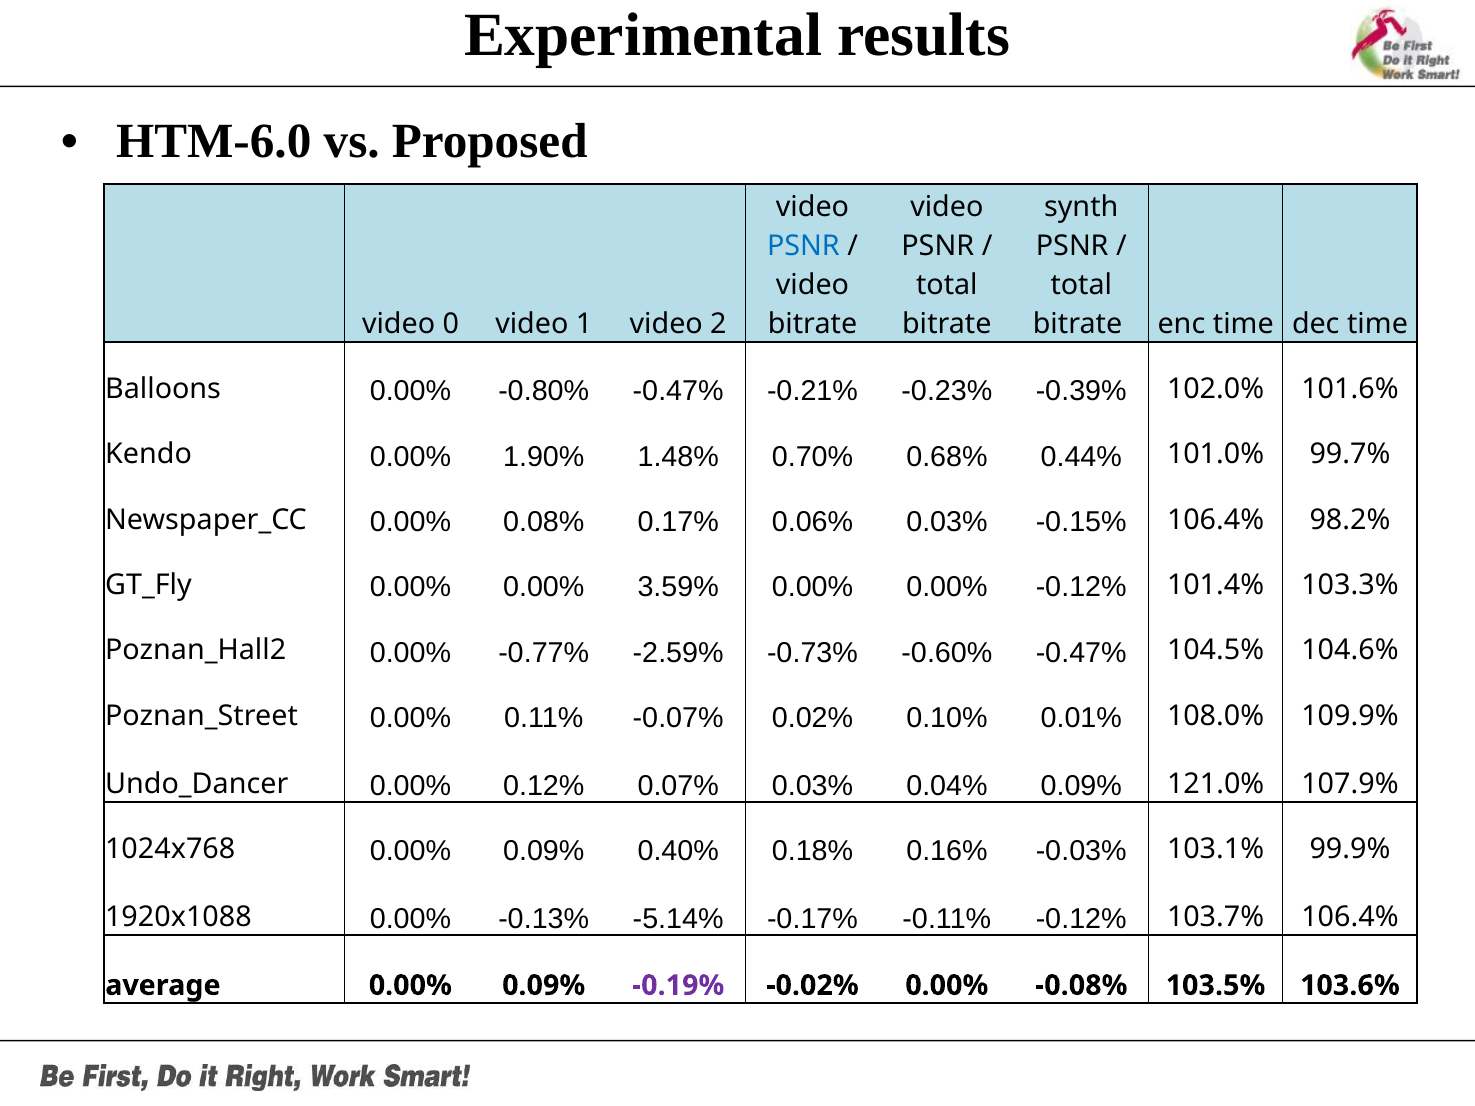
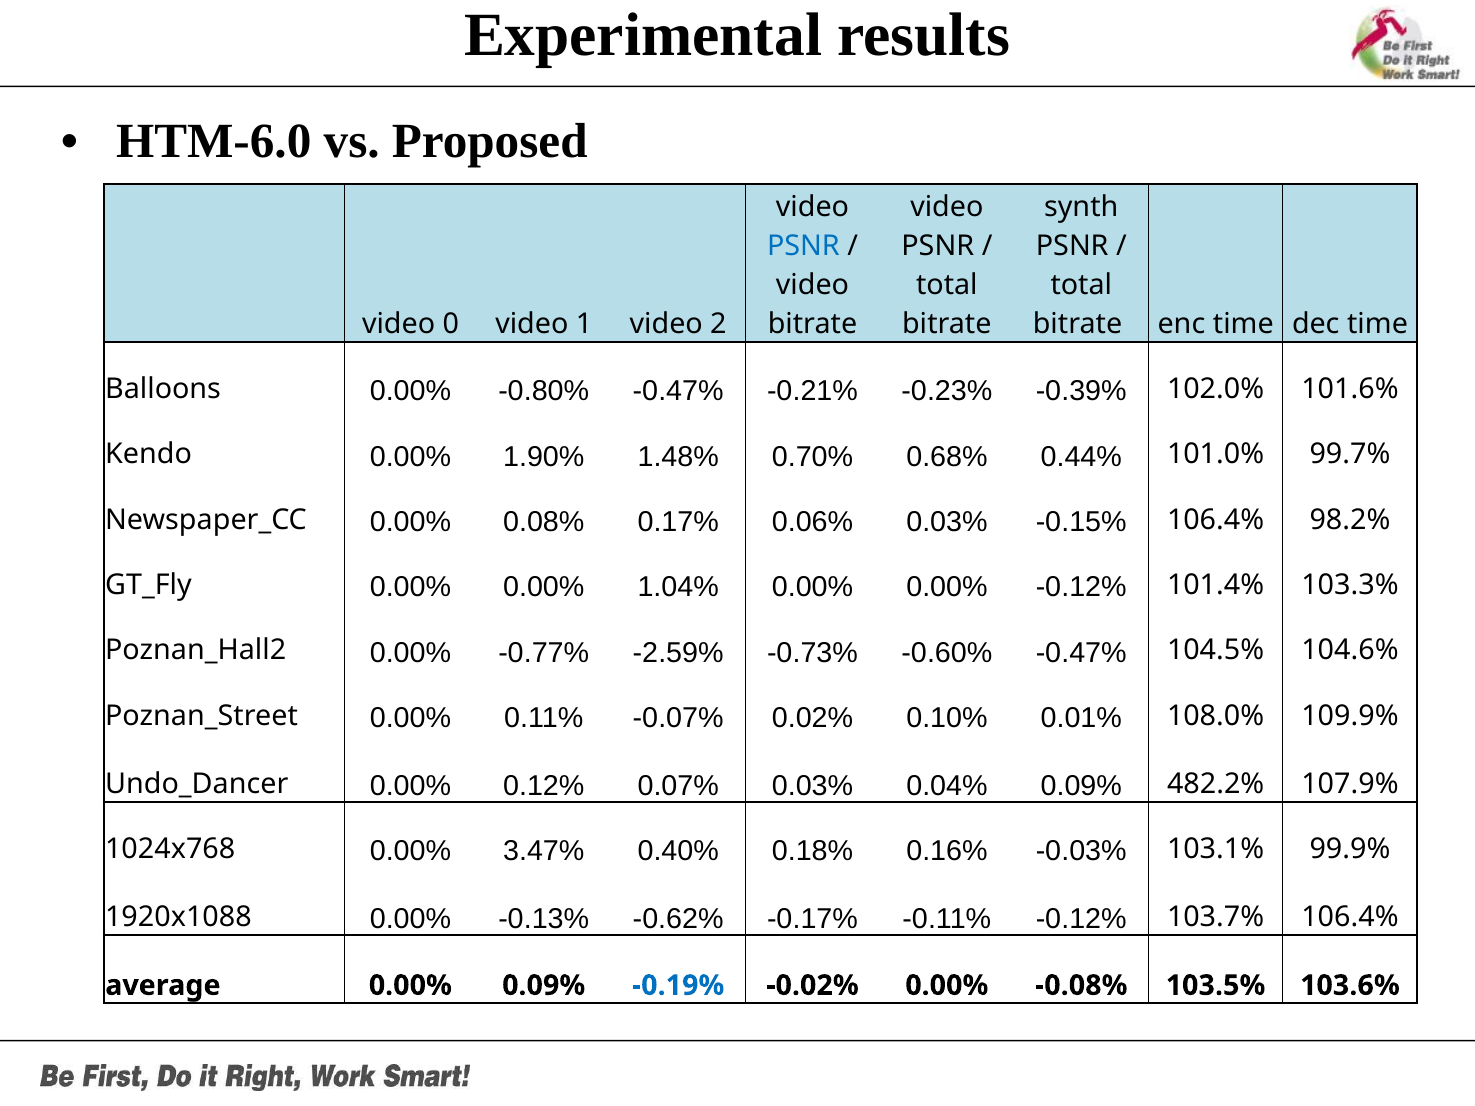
3.59%: 3.59% -> 1.04%
121.0%: 121.0% -> 482.2%
1024x768 0.00% 0.09%: 0.09% -> 3.47%
-5.14%: -5.14% -> -0.62%
-0.19% colour: purple -> blue
